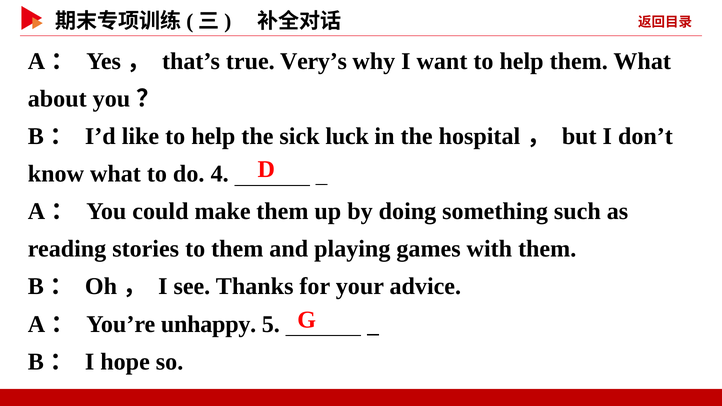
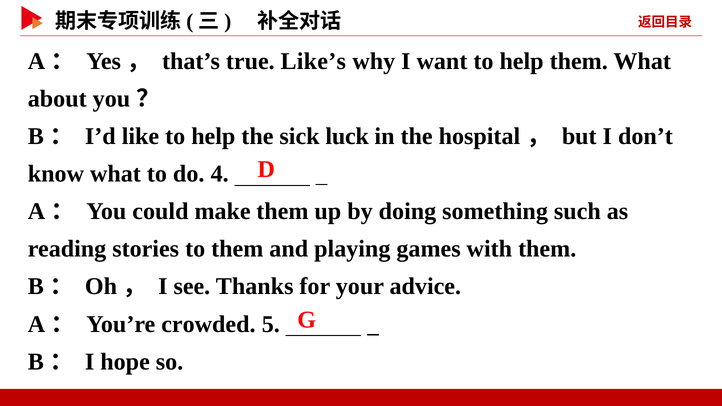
Very’s: Very’s -> Like’s
unhappy: unhappy -> crowded
